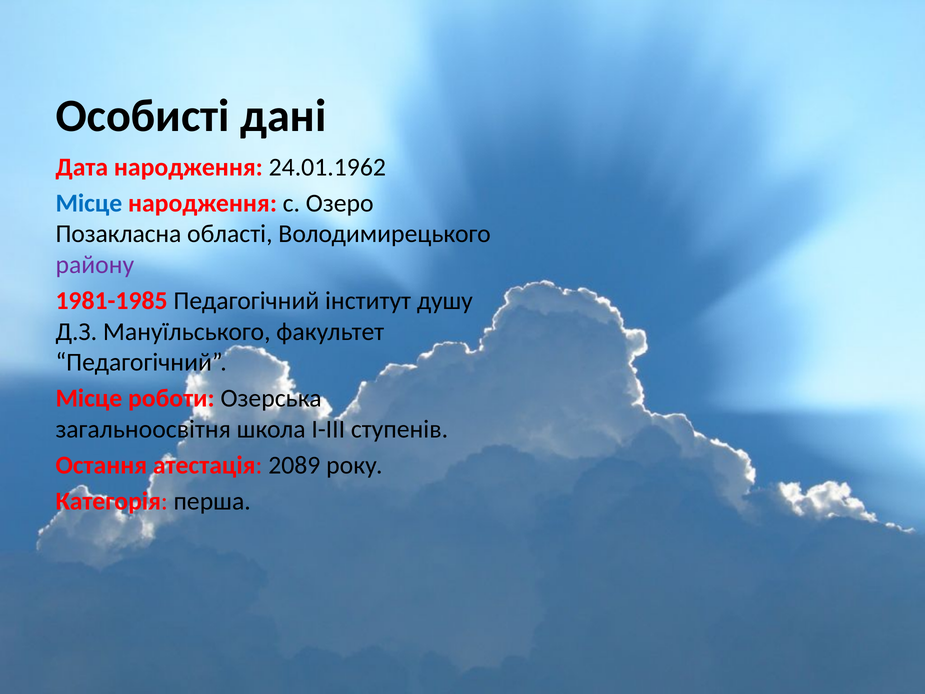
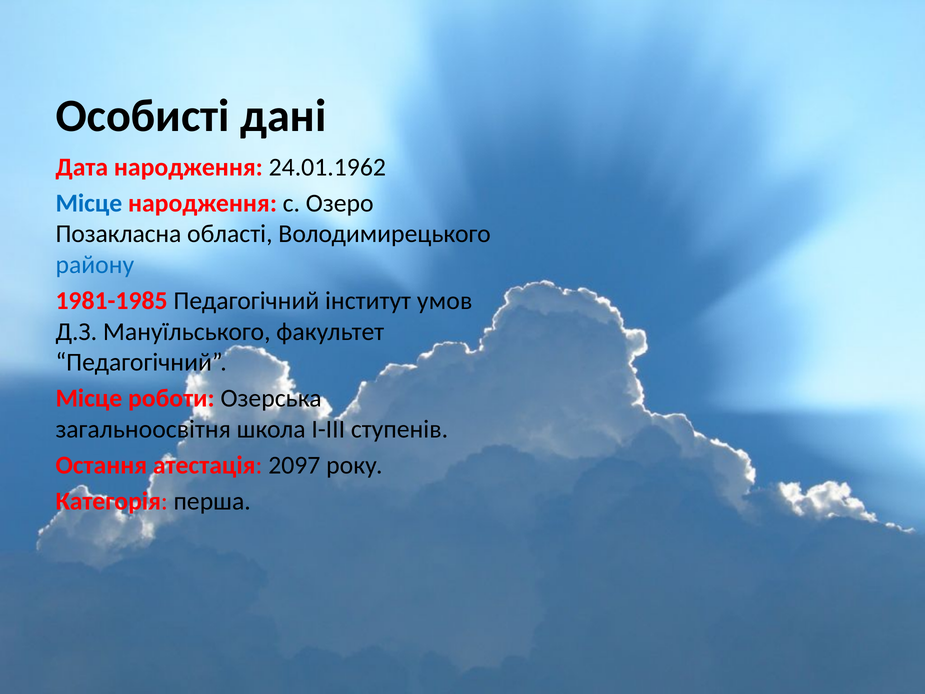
району colour: purple -> blue
душу: душу -> умов
2089: 2089 -> 2097
